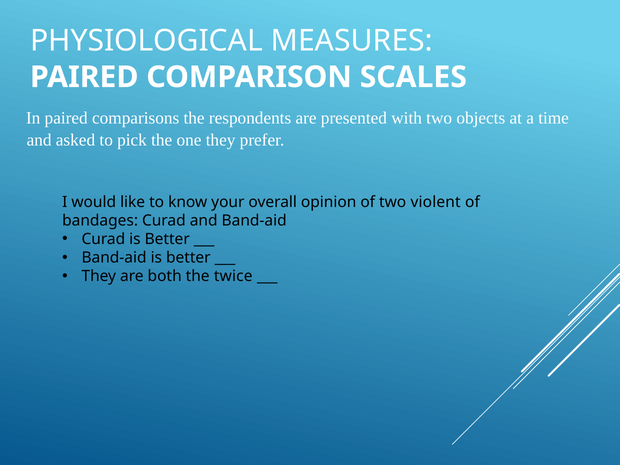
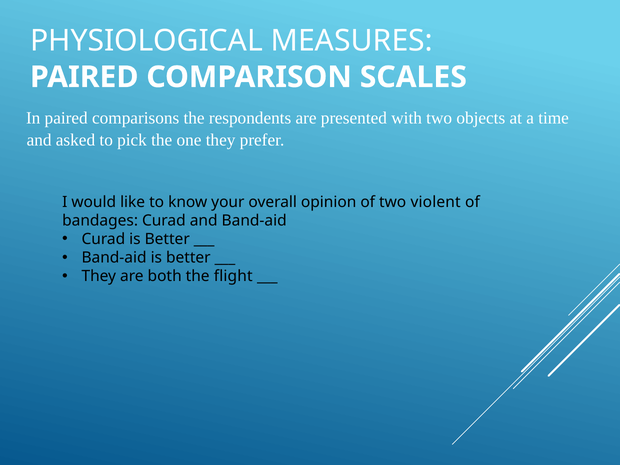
twice: twice -> flight
